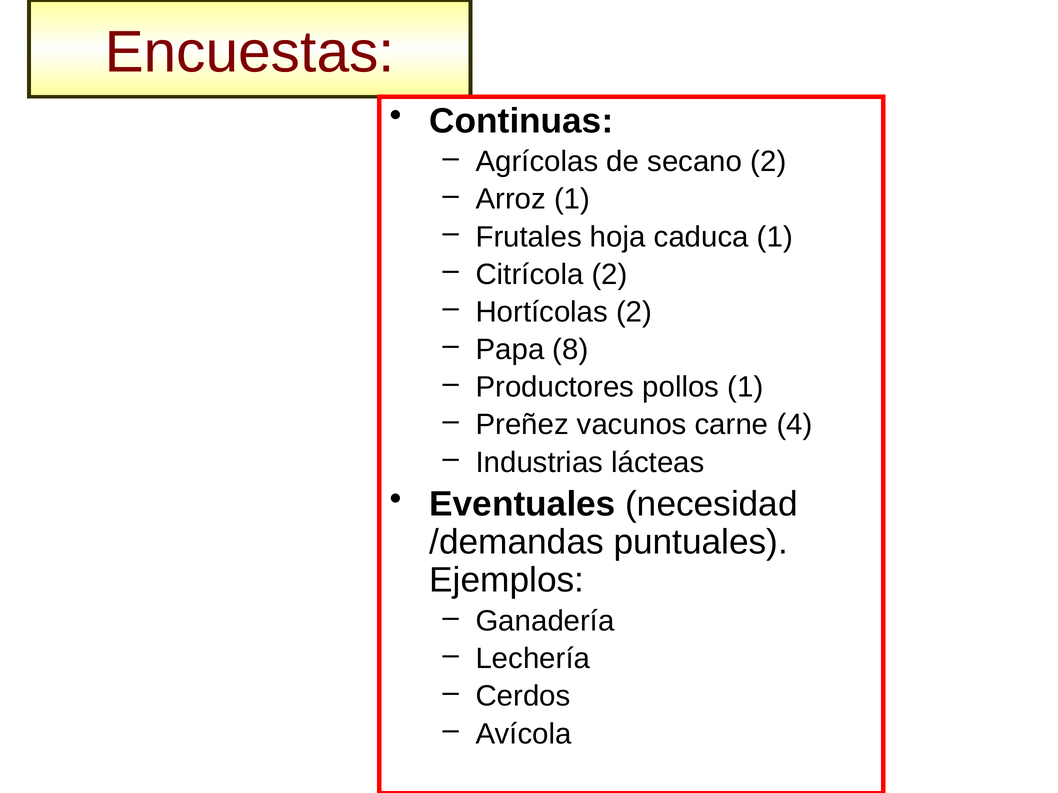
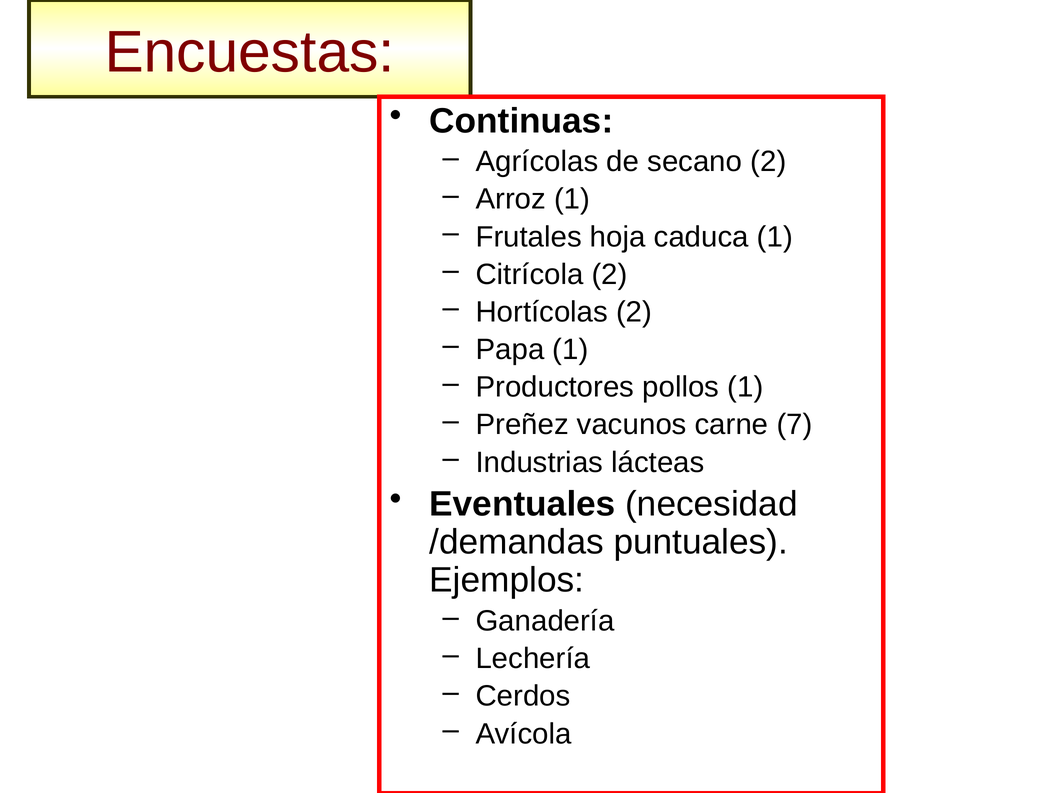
Papa 8: 8 -> 1
4: 4 -> 7
